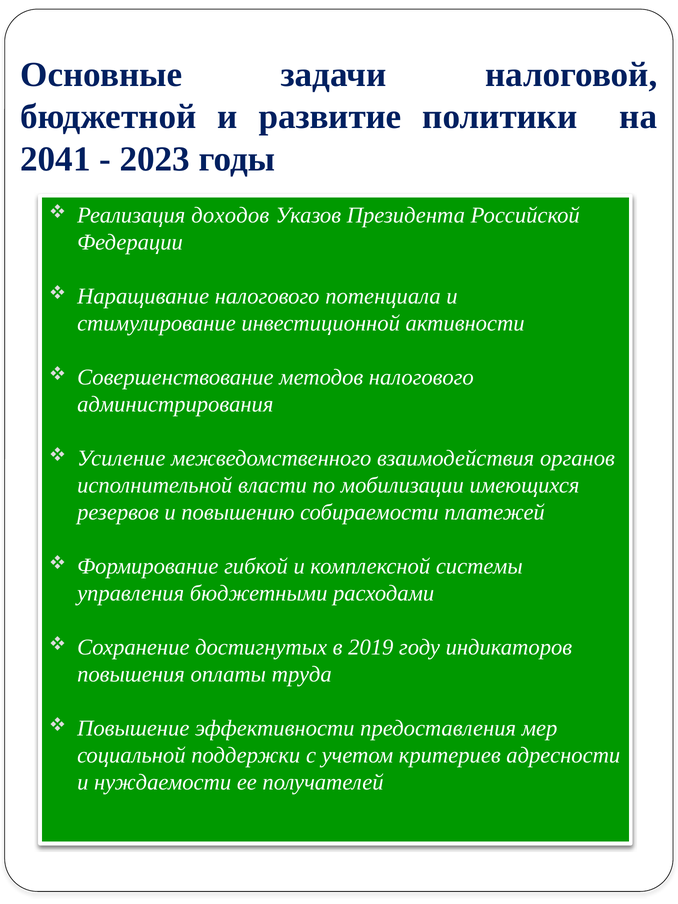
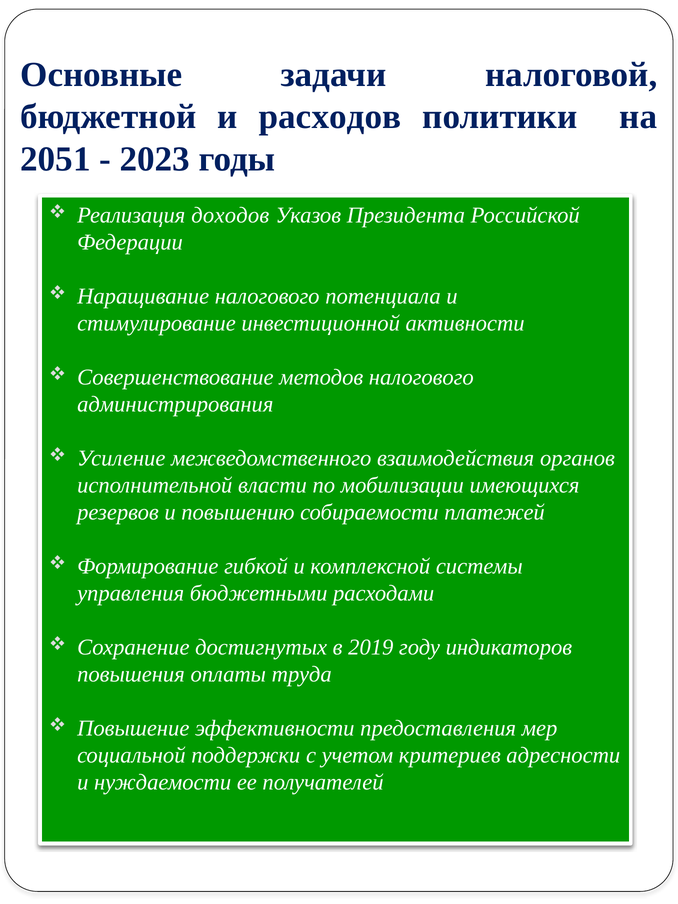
развитие: развитие -> расходов
2041: 2041 -> 2051
